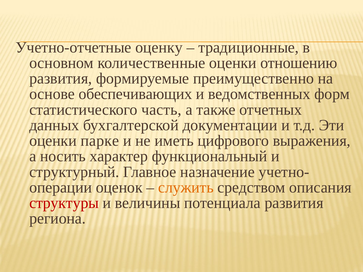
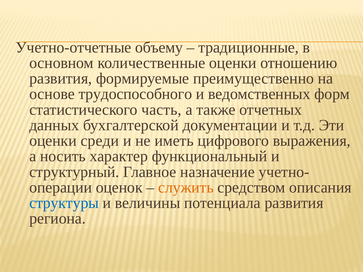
оценку: оценку -> объему
обеспечивающих: обеспечивающих -> трудоспособного
парке: парке -> среди
структуры colour: red -> blue
